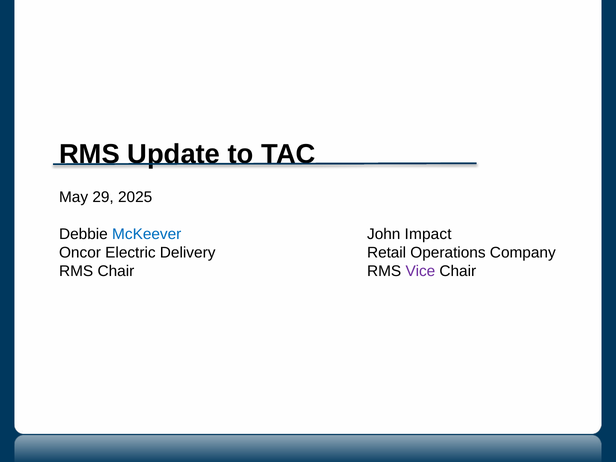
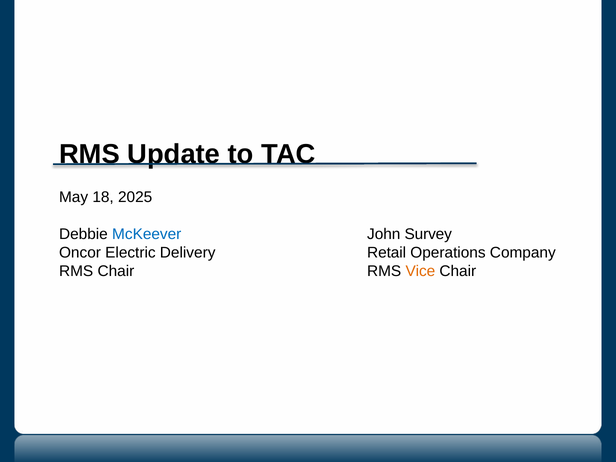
29: 29 -> 18
Impact: Impact -> Survey
Vice colour: purple -> orange
